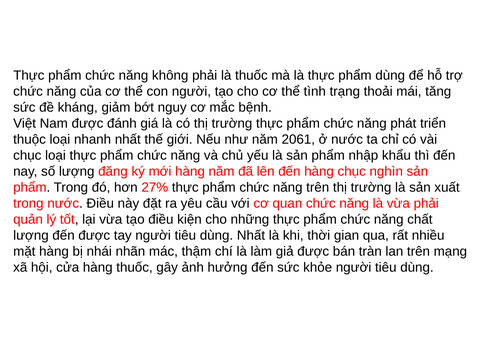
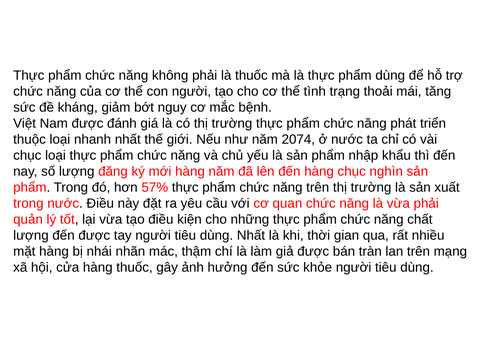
2061: 2061 -> 2074
27%: 27% -> 57%
